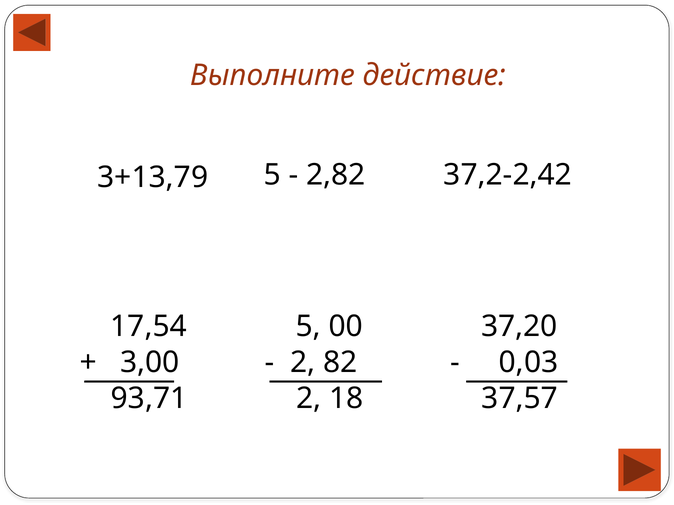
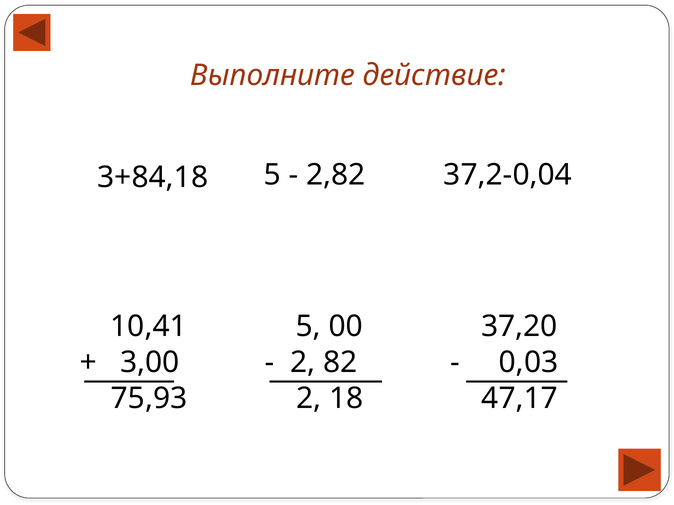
37,2-2,42: 37,2-2,42 -> 37,2-0,04
3+13,79: 3+13,79 -> 3+84,18
17,54: 17,54 -> 10,41
93,71: 93,71 -> 75,93
37,57: 37,57 -> 47,17
